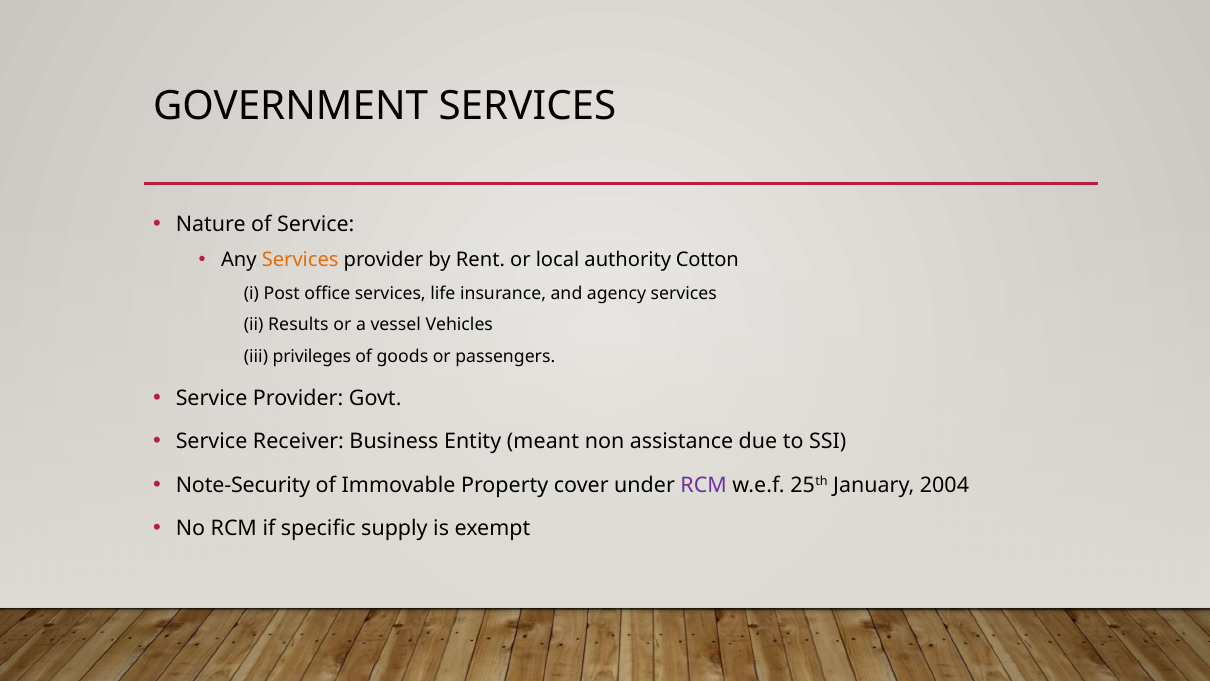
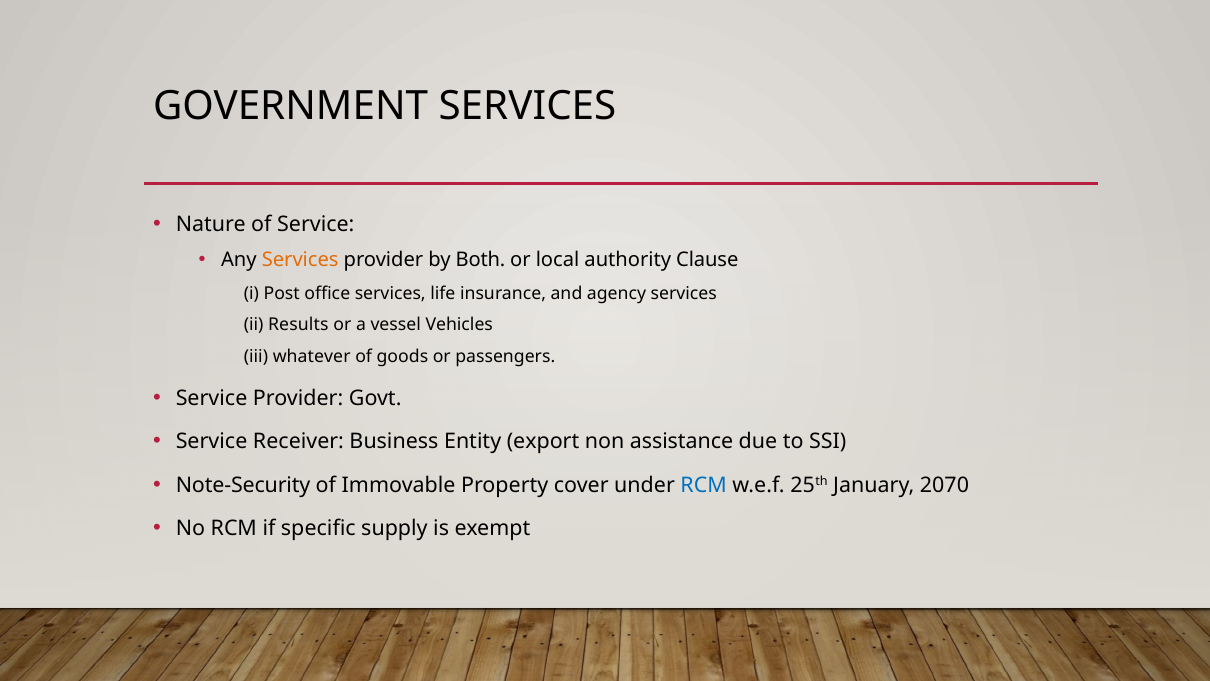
Rent: Rent -> Both
Cotton: Cotton -> Clause
privileges: privileges -> whatever
meant: meant -> export
RCM at (704, 485) colour: purple -> blue
2004: 2004 -> 2070
